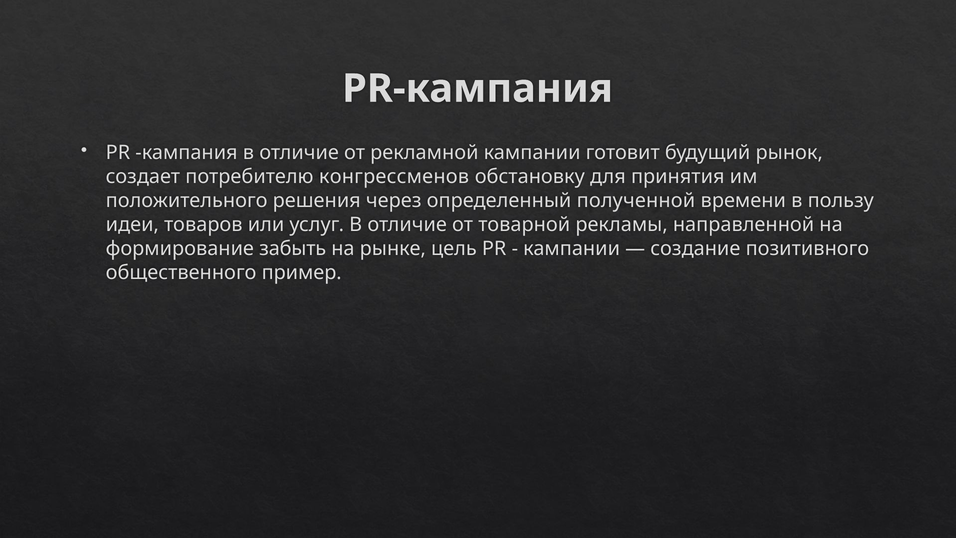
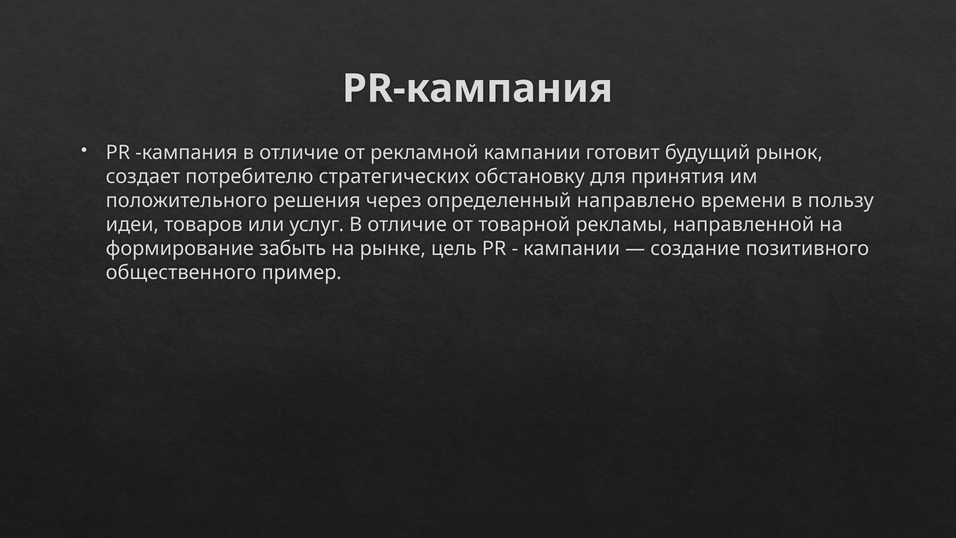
конгрессменов: конгрессменов -> стратегических
полученной: полученной -> направлено
